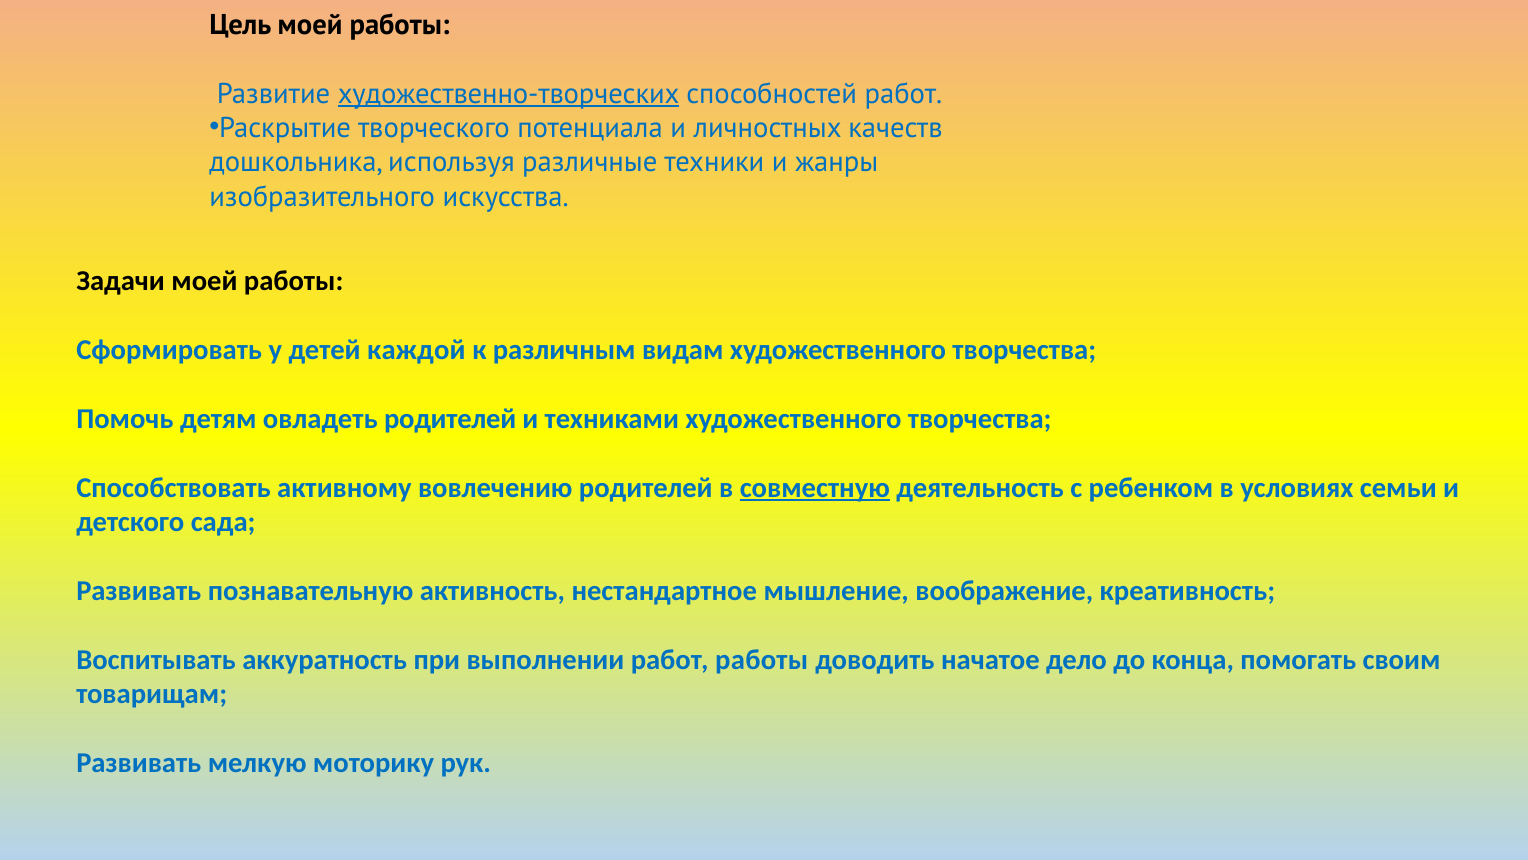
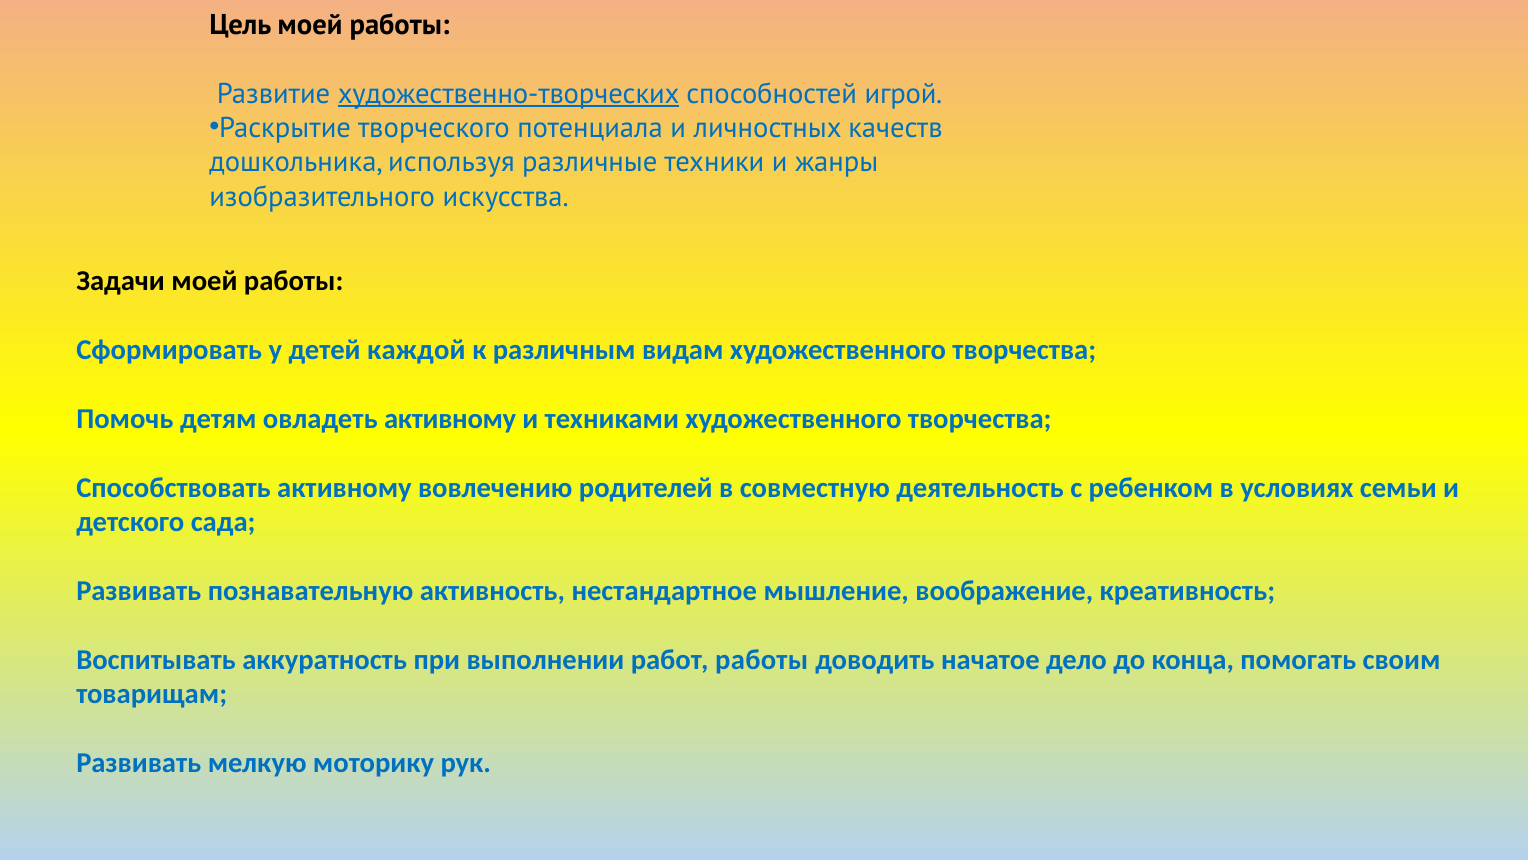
способностей работ: работ -> игрой
овладеть родителей: родителей -> активному
совместную underline: present -> none
